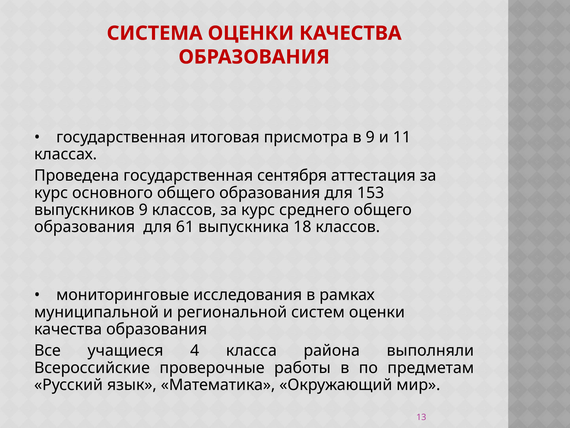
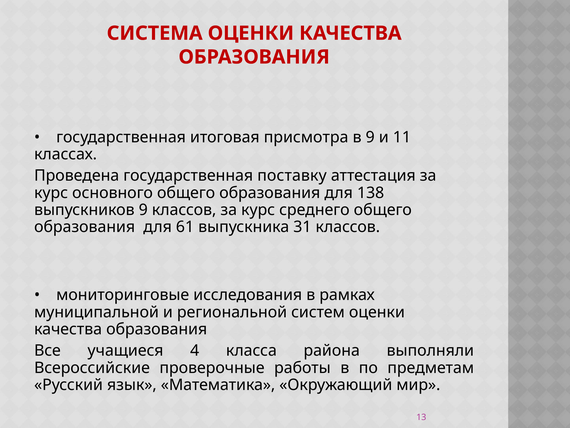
сентября: сентября -> поставку
153: 153 -> 138
18: 18 -> 31
